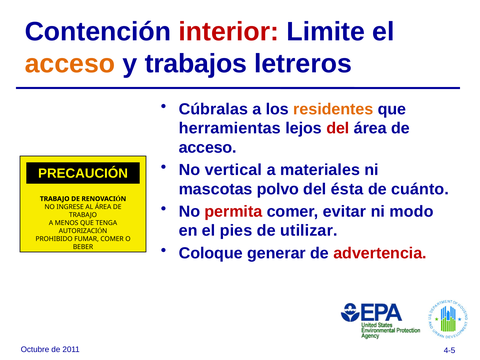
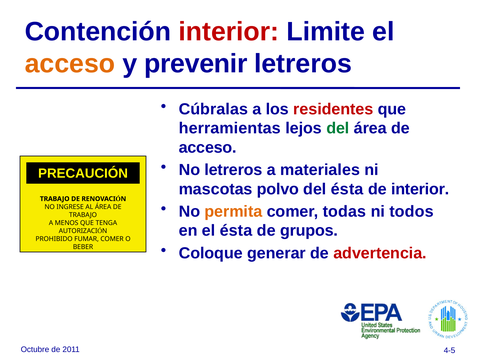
trabajos: trabajos -> prevenir
residentes colour: orange -> red
del at (338, 128) colour: red -> green
No vertical: vertical -> letreros
de cuánto: cuánto -> interior
permita colour: red -> orange
evitar: evitar -> todas
modo: modo -> todos
el pies: pies -> ésta
utilizar: utilizar -> grupos
